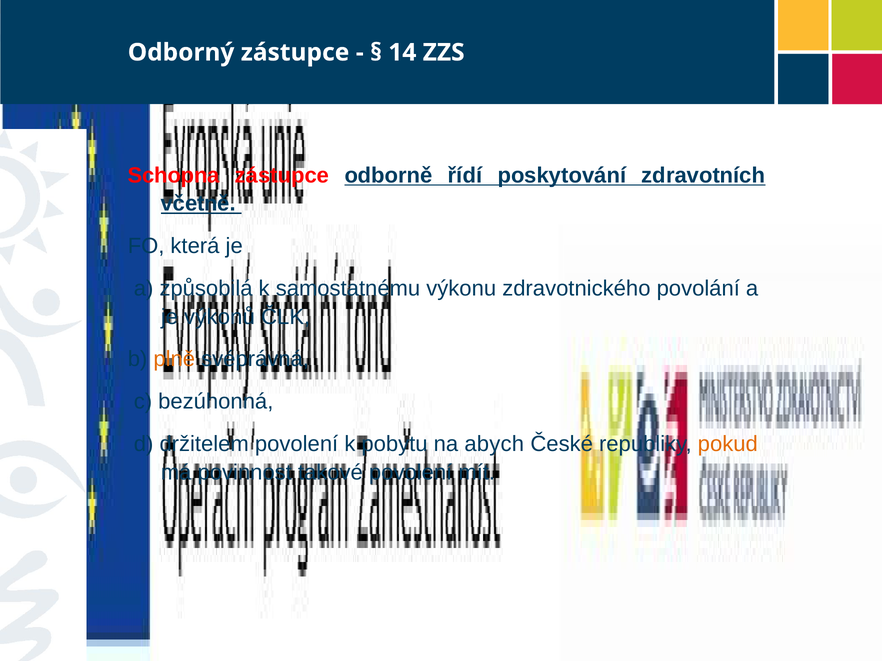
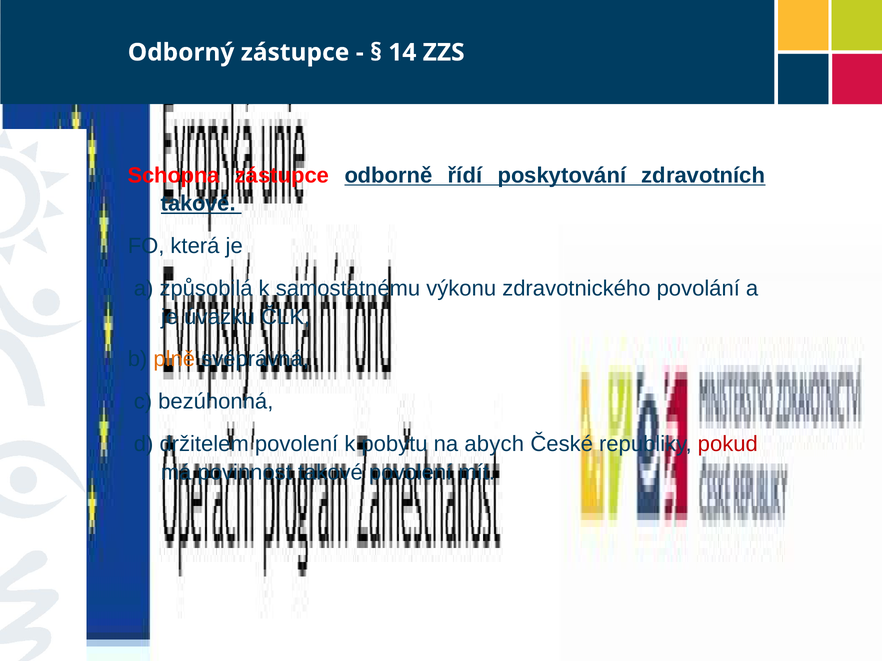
včetně at (198, 204): včetně -> takové
výkonů: výkonů -> úvazku
pokud colour: orange -> red
